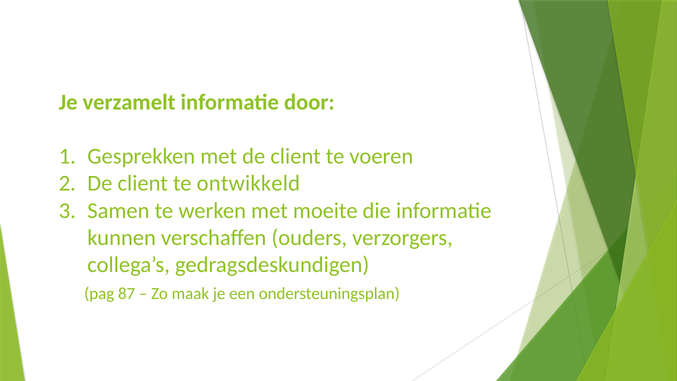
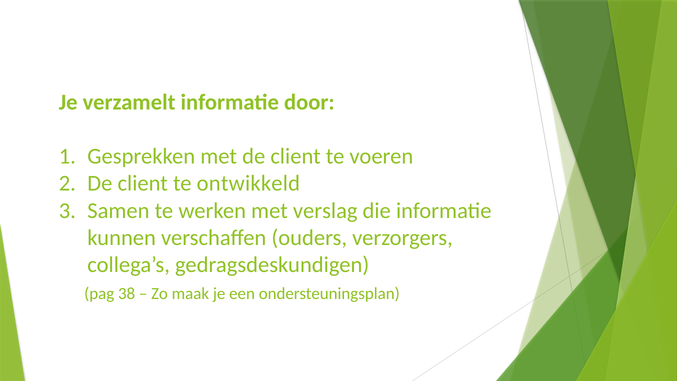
moeite: moeite -> verslag
87: 87 -> 38
